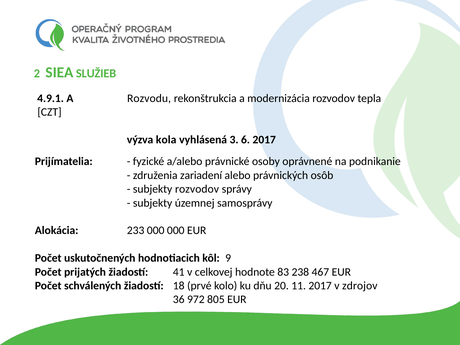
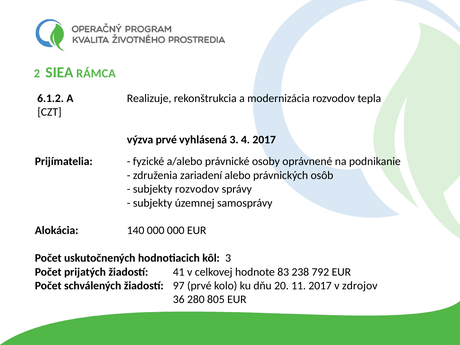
SLUŽIEB: SLUŽIEB -> RÁMCA
4.9.1: 4.9.1 -> 6.1.2
Rozvodu: Rozvodu -> Realizuje
výzva kola: kola -> prvé
6: 6 -> 4
233: 233 -> 140
kôl 9: 9 -> 3
467: 467 -> 792
18: 18 -> 97
972: 972 -> 280
